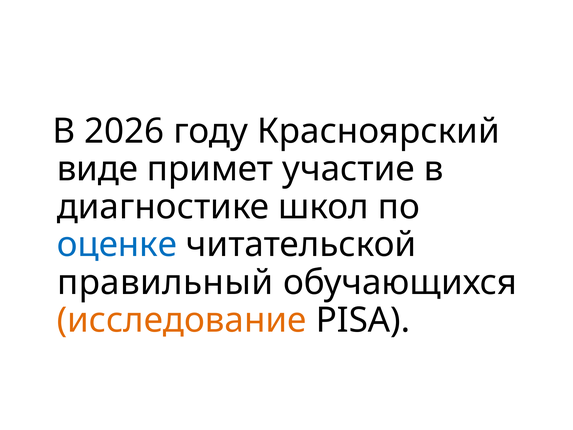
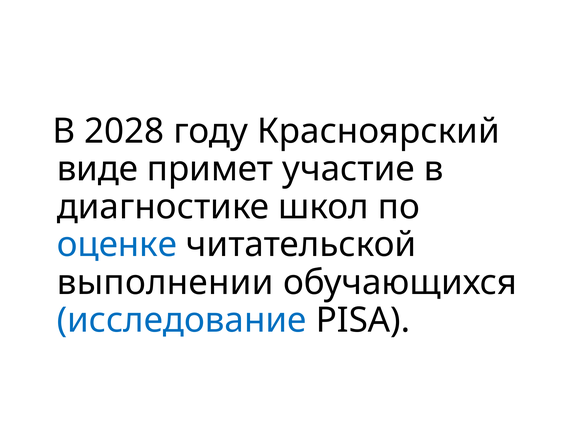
2026: 2026 -> 2028
правильный: правильный -> выполнении
исследование colour: orange -> blue
